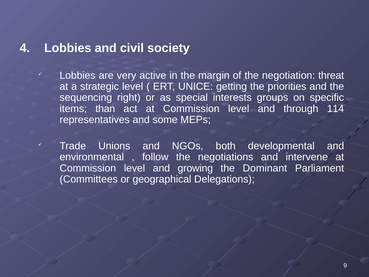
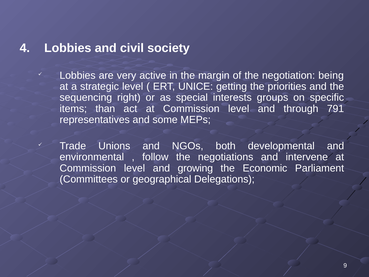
threat: threat -> being
114: 114 -> 791
Dominant: Dominant -> Economic
